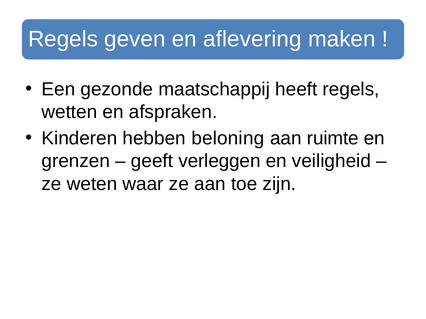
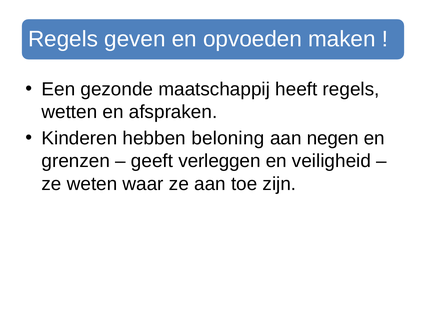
aflevering: aflevering -> opvoeden
ruimte: ruimte -> negen
